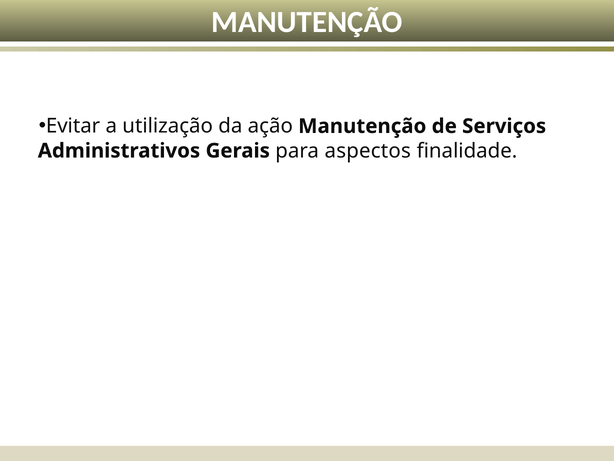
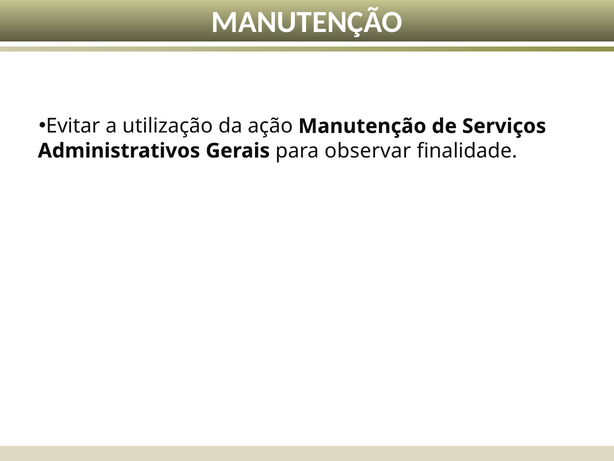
aspectos: aspectos -> observar
